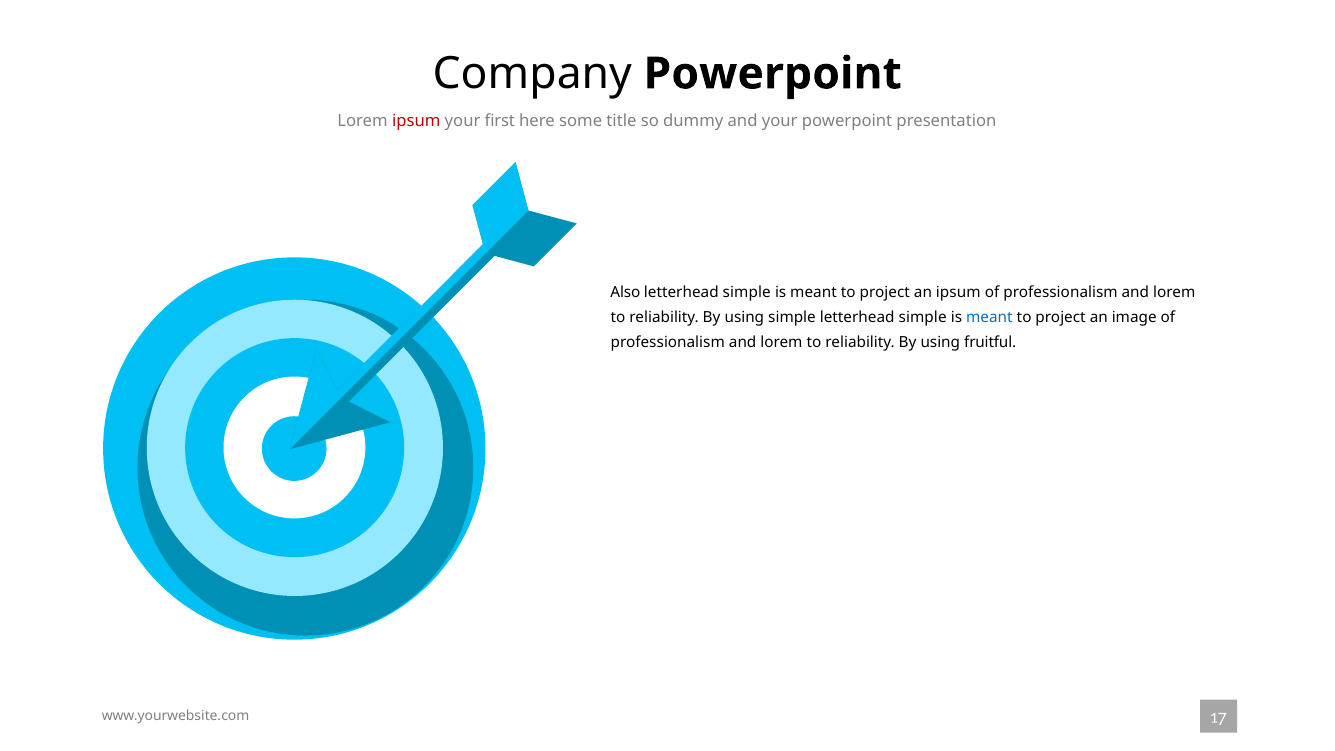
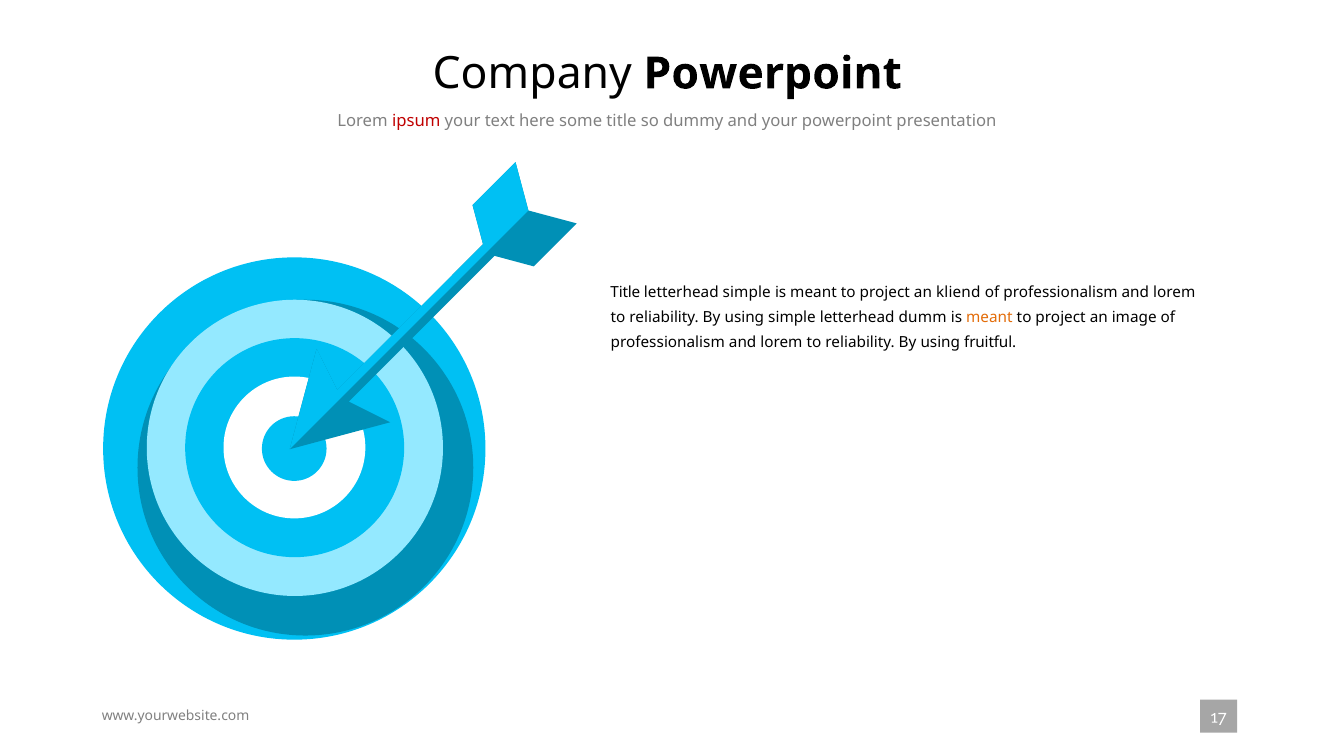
first: first -> text
Also at (625, 292): Also -> Title
an ipsum: ipsum -> kliend
simple letterhead simple: simple -> dumm
meant at (989, 317) colour: blue -> orange
